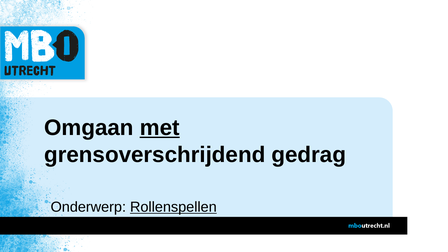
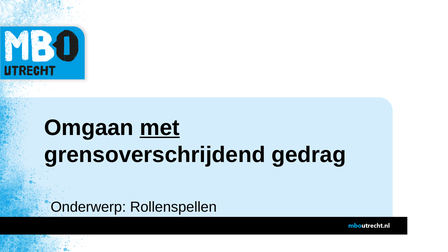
Rollenspellen underline: present -> none
